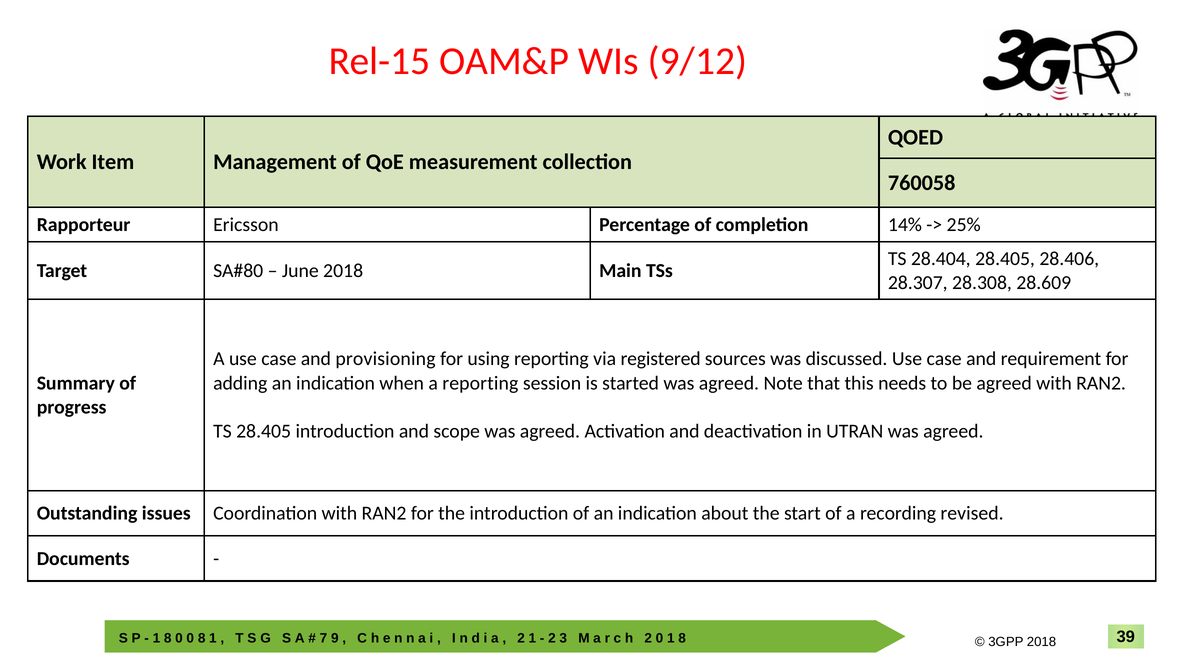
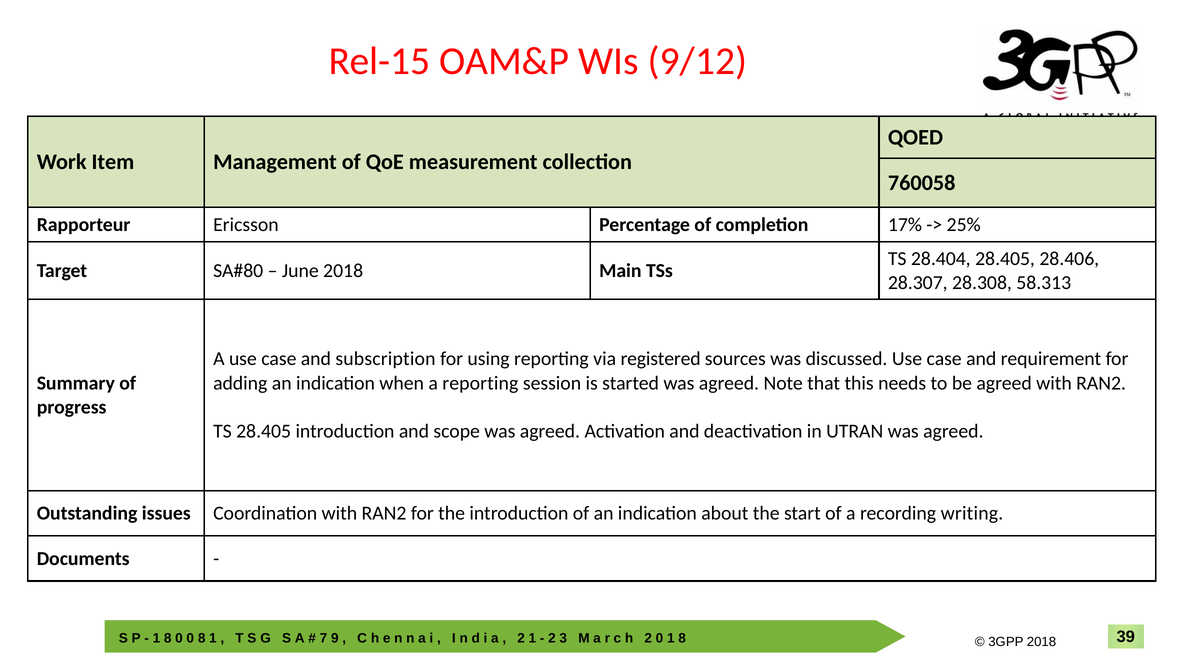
14%: 14% -> 17%
28.609: 28.609 -> 58.313
provisioning: provisioning -> subscription
revised: revised -> writing
